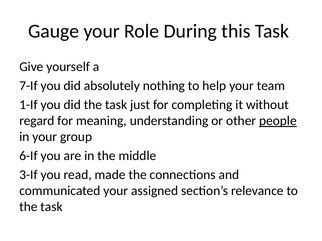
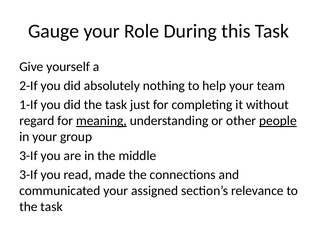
7-If: 7-If -> 2-If
meaning underline: none -> present
6-If at (28, 156): 6-If -> 3-If
